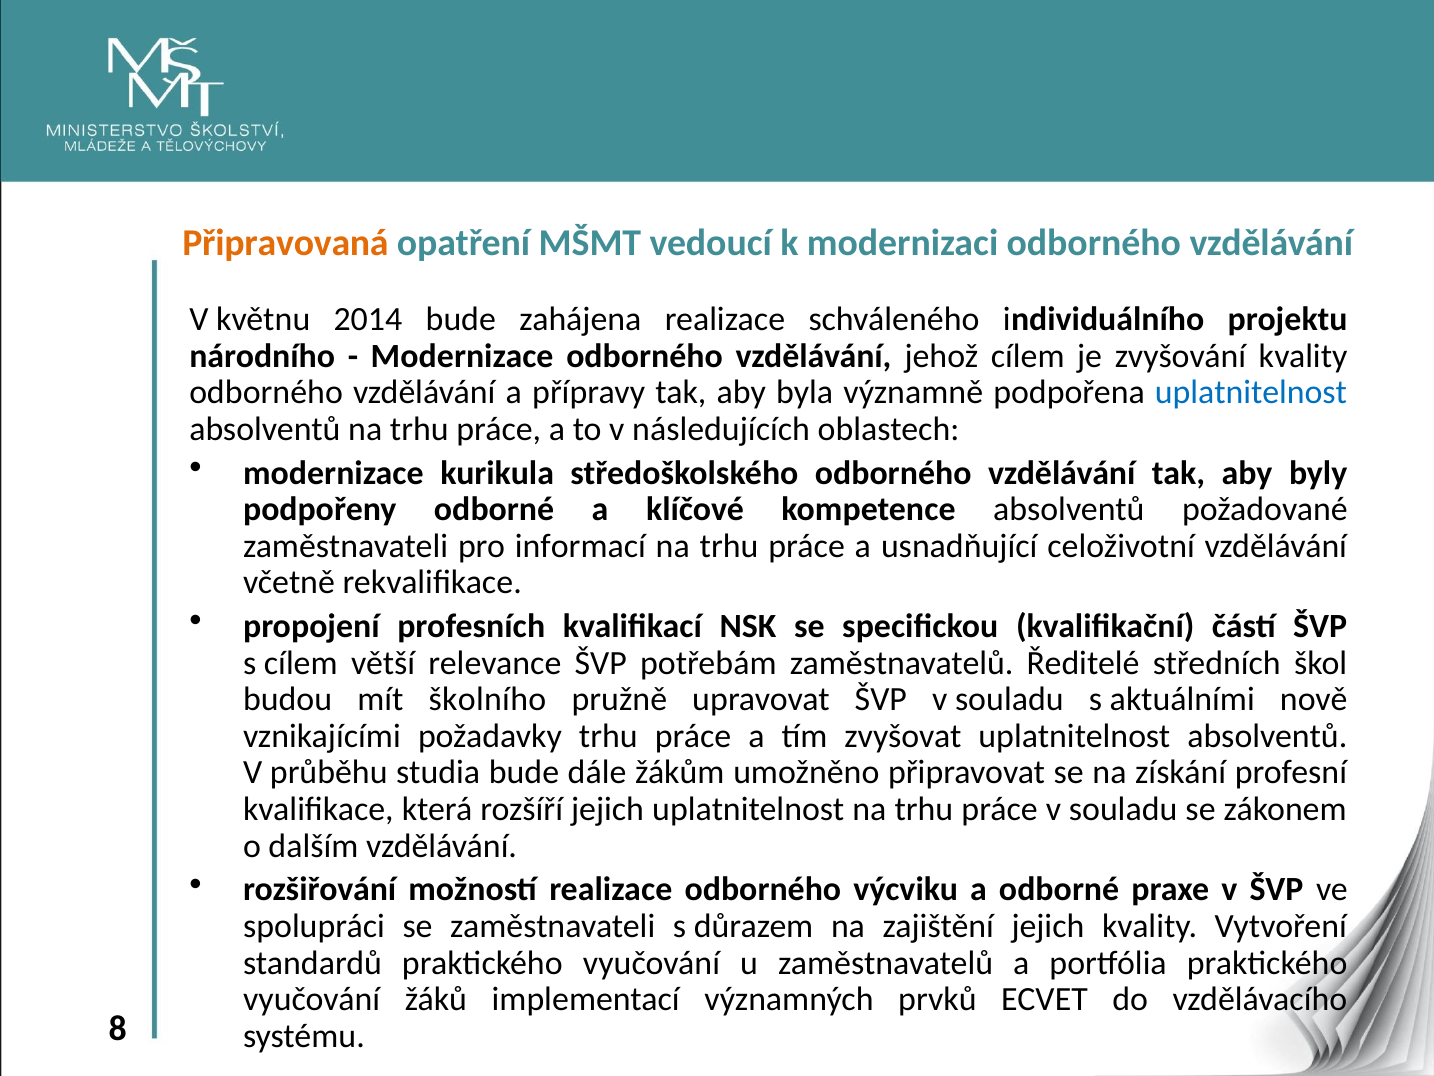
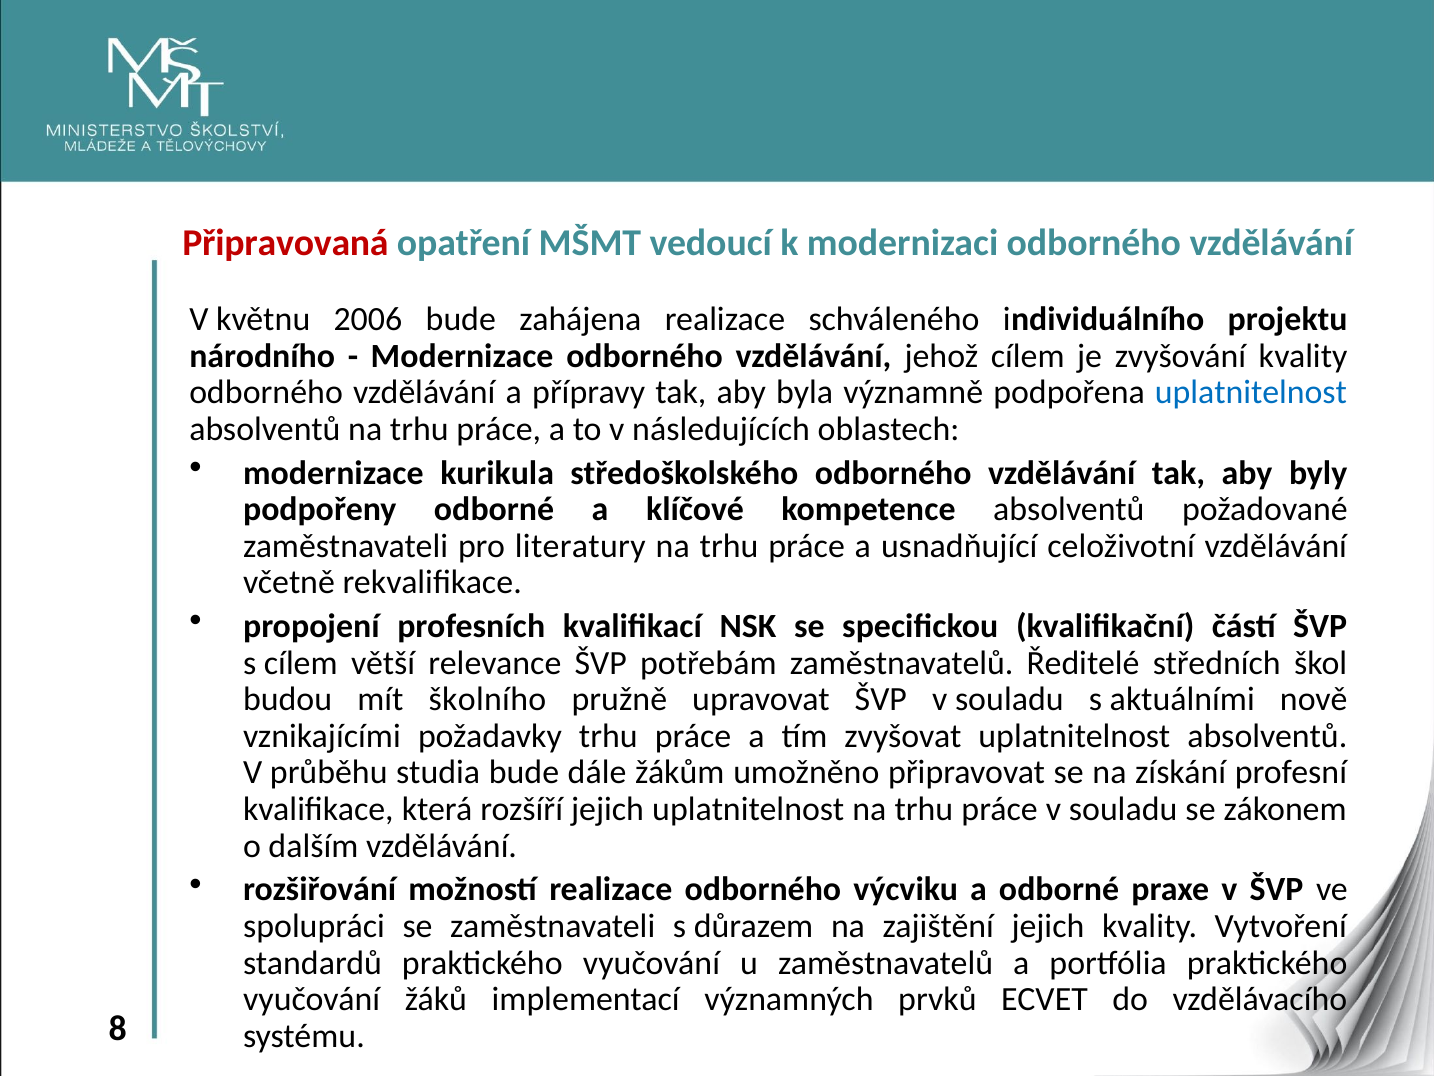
Připravovaná colour: orange -> red
2014: 2014 -> 2006
informací: informací -> literatury
